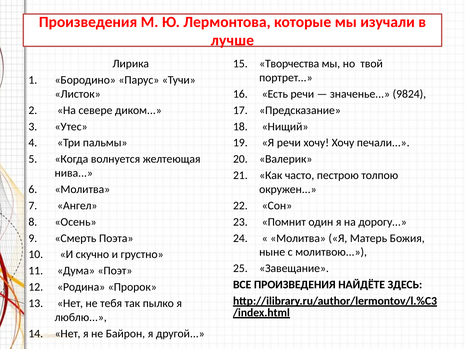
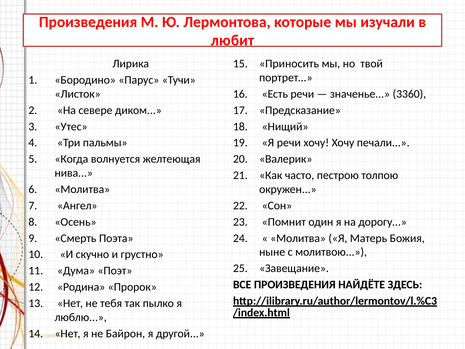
лучше: лучше -> любит
Творчества: Творчества -> Приносить
9824: 9824 -> 3360
